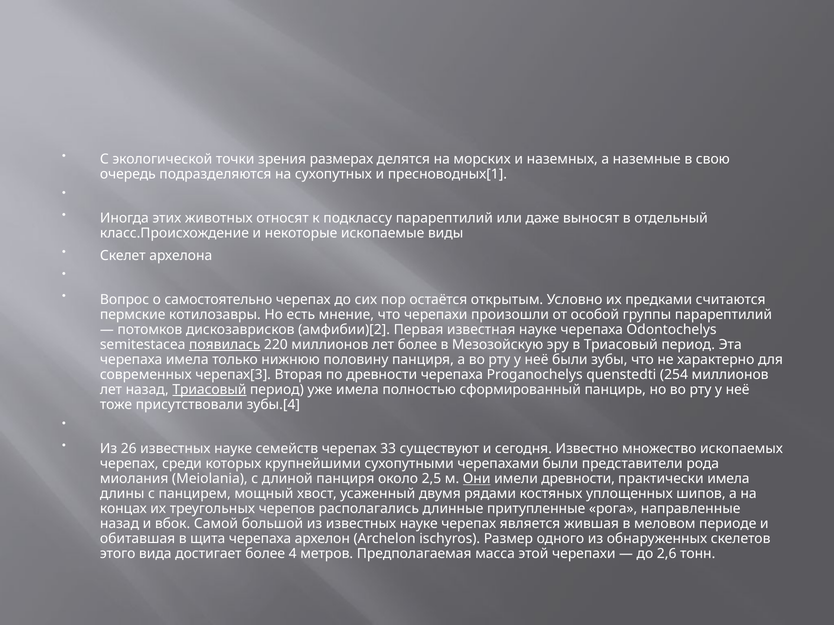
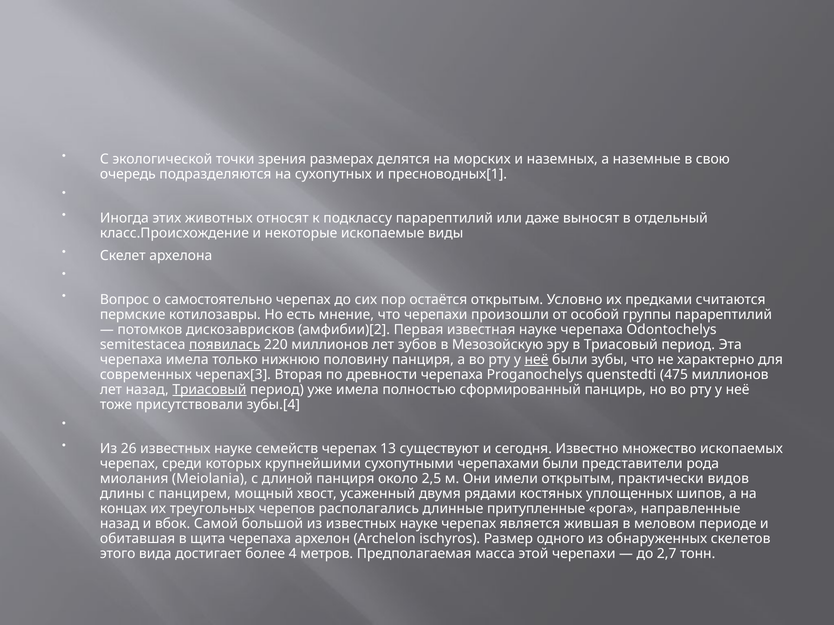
лет более: более -> зубов
неё at (536, 360) underline: none -> present
254: 254 -> 475
33: 33 -> 13
Они underline: present -> none
имели древности: древности -> открытым
практически имела: имела -> видов
2,6: 2,6 -> 2,7
